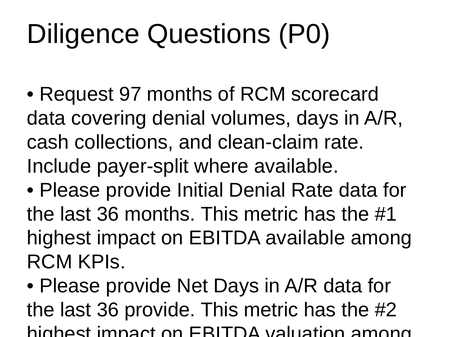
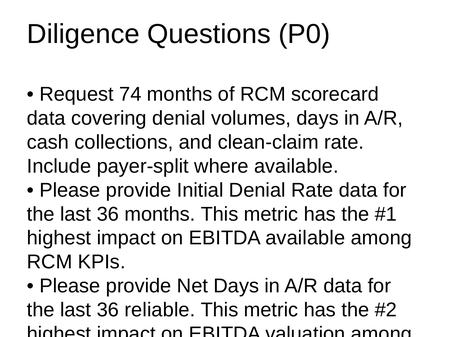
97: 97 -> 74
36 provide: provide -> reliable
